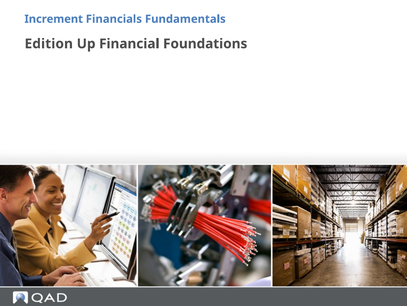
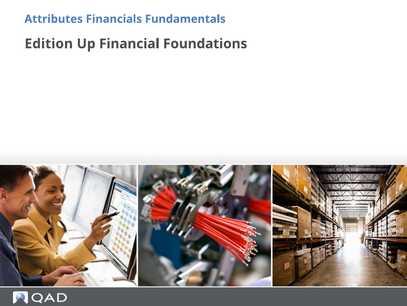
Increment: Increment -> Attributes
